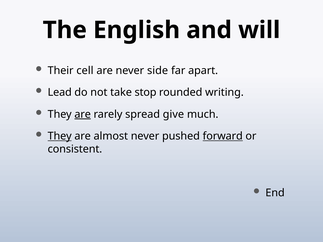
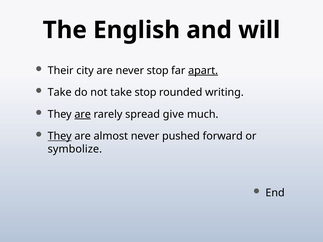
cell: cell -> city
never side: side -> stop
apart underline: none -> present
Lead at (60, 92): Lead -> Take
forward underline: present -> none
consistent: consistent -> symbolize
